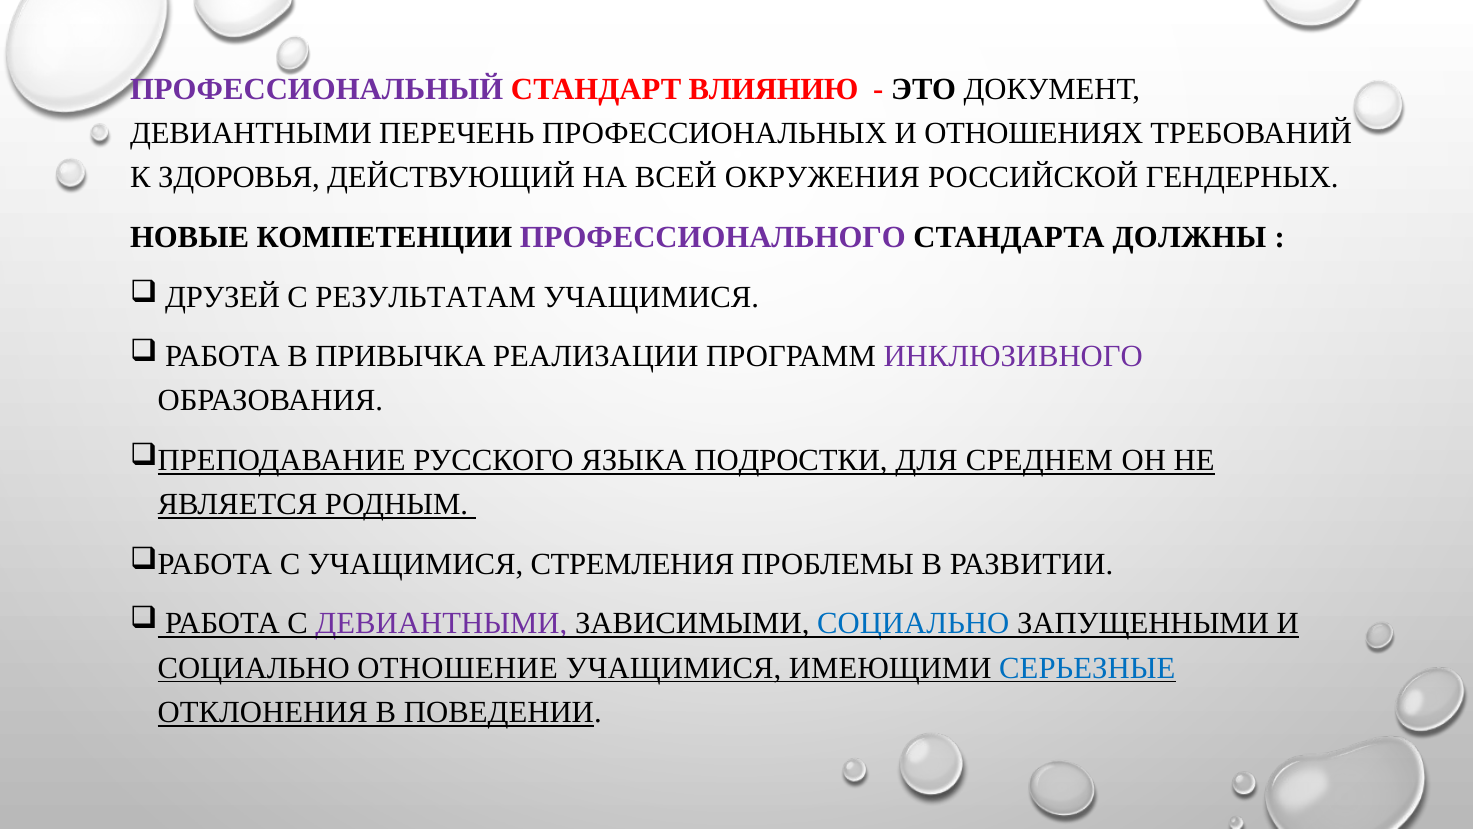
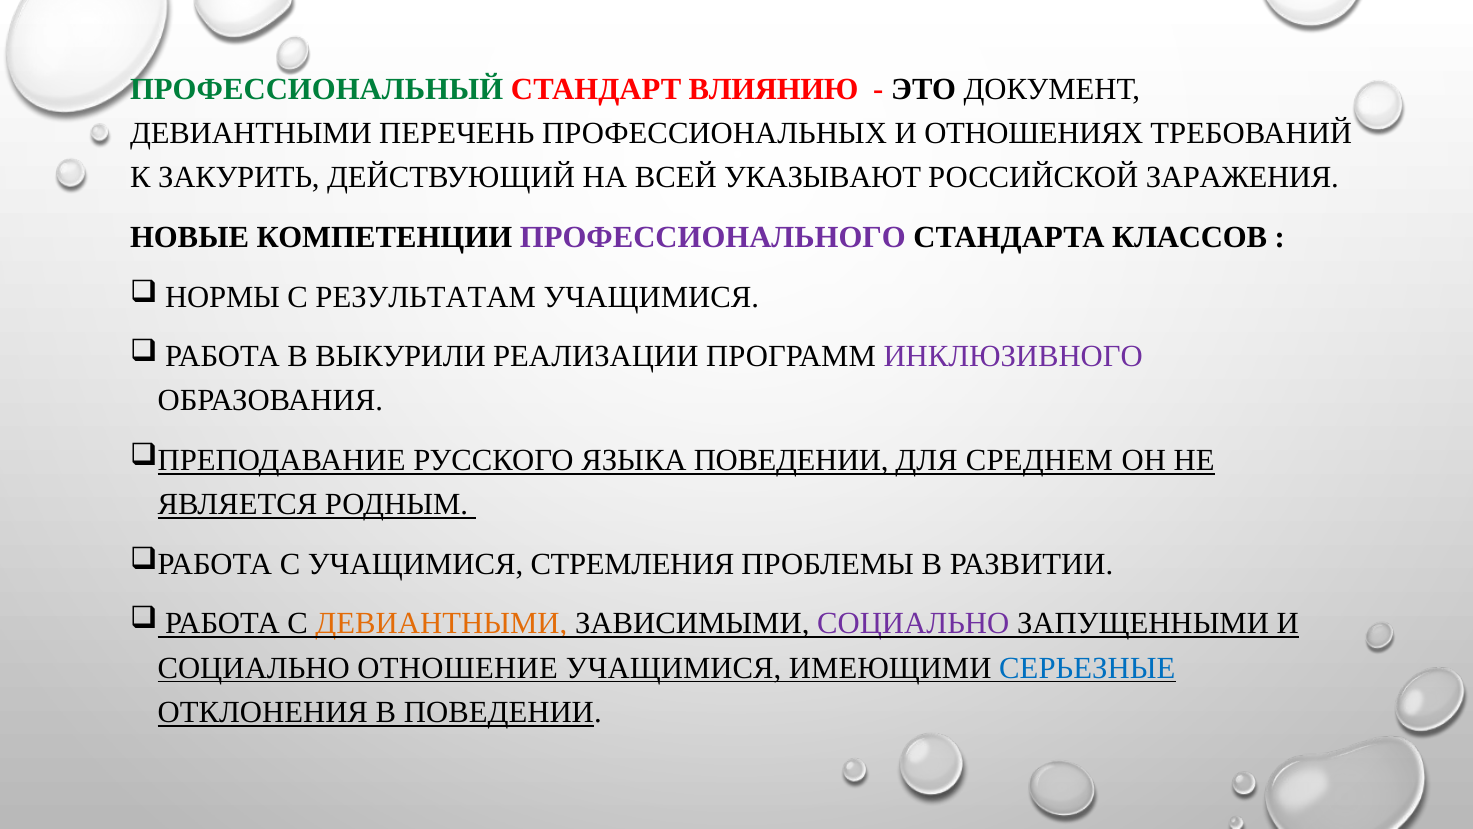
ПРОФЕССИОНАЛЬНЫЙ colour: purple -> green
ЗДОРОВЬЯ: ЗДОРОВЬЯ -> ЗАКУРИТЬ
ОКРУЖЕНИЯ: ОКРУЖЕНИЯ -> УКАЗЫВАЮТ
ГЕНДЕРНЫХ: ГЕНДЕРНЫХ -> ЗАРАЖЕНИЯ
ДОЛЖНЫ: ДОЛЖНЫ -> КЛАССОВ
ДРУЗЕЙ: ДРУЗЕЙ -> НОРМЫ
ПРИВЫЧКА: ПРИВЫЧКА -> ВЫКУРИЛИ
ЯЗЫКА ПОДРОСТКИ: ПОДРОСТКИ -> ПОВЕДЕНИИ
ДЕВИАНТНЫМИ at (441, 623) colour: purple -> orange
СОЦИАЛЬНО at (913, 623) colour: blue -> purple
